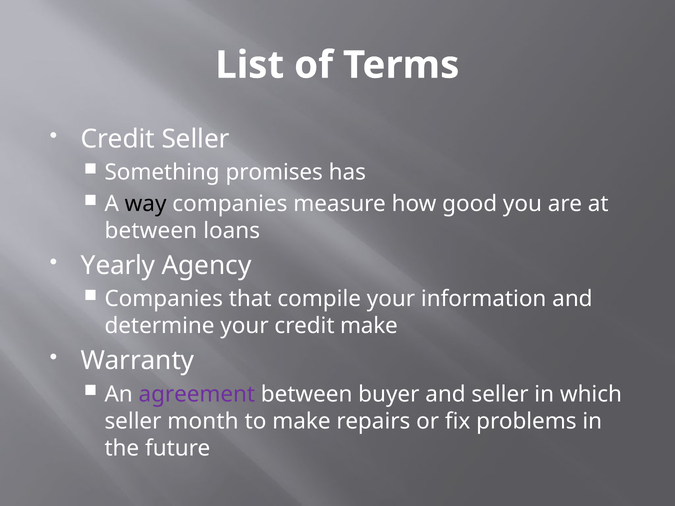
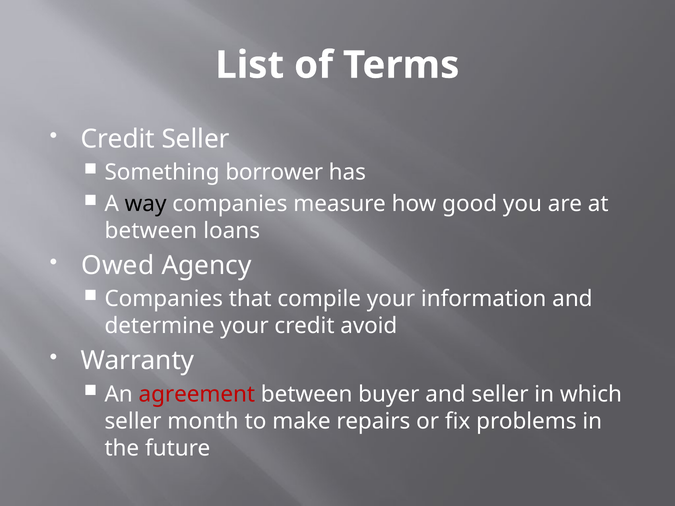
promises: promises -> borrower
Yearly: Yearly -> Owed
credit make: make -> avoid
agreement colour: purple -> red
